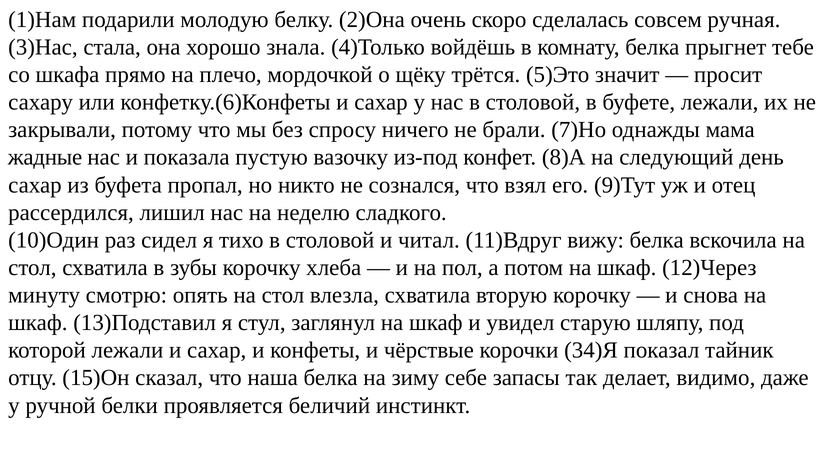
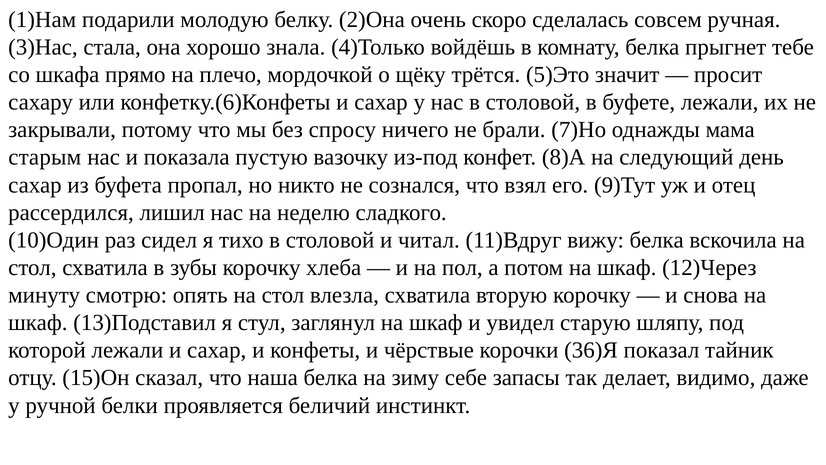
жадные: жадные -> старым
34)Я: 34)Я -> 36)Я
